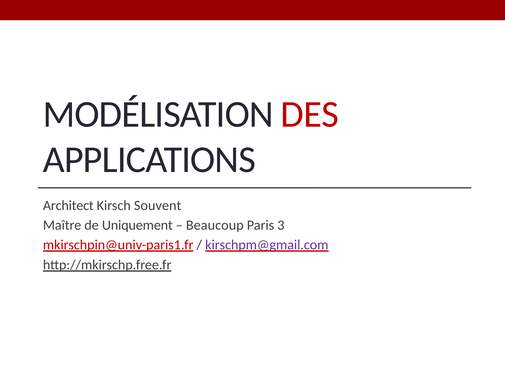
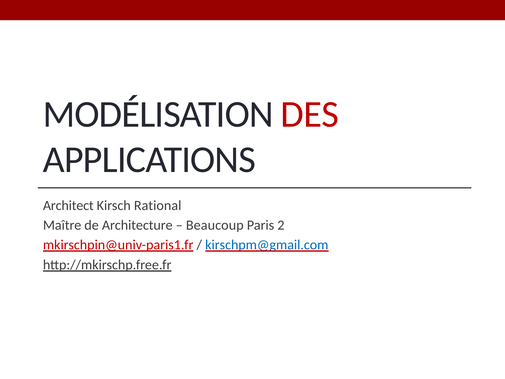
Souvent: Souvent -> Rational
Uniquement: Uniquement -> Architecture
3: 3 -> 2
kirschpm@gmail.com colour: purple -> blue
